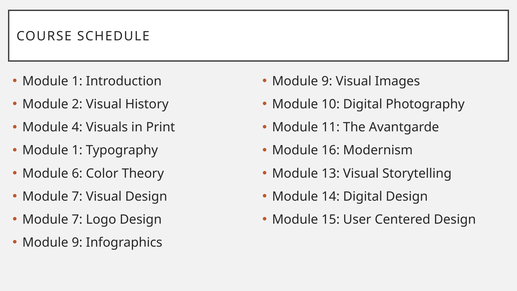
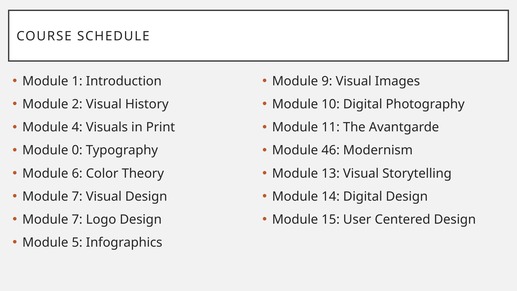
1 at (77, 150): 1 -> 0
16: 16 -> 46
9 at (77, 242): 9 -> 5
